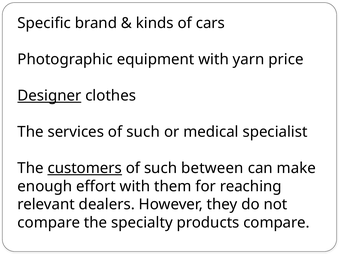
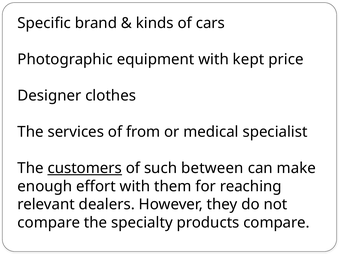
yarn: yarn -> kept
Designer underline: present -> none
services of such: such -> from
